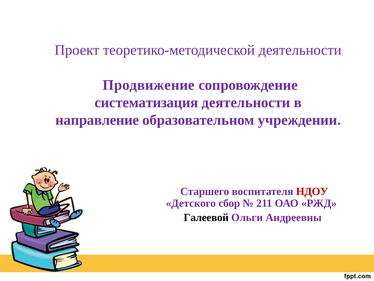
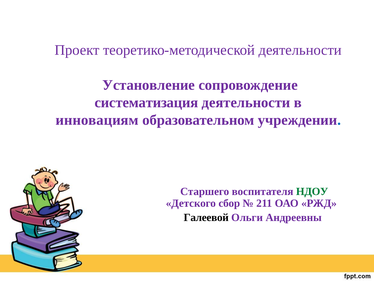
Продвижение: Продвижение -> Установление
направление: направление -> инновациям
НДОУ colour: red -> green
